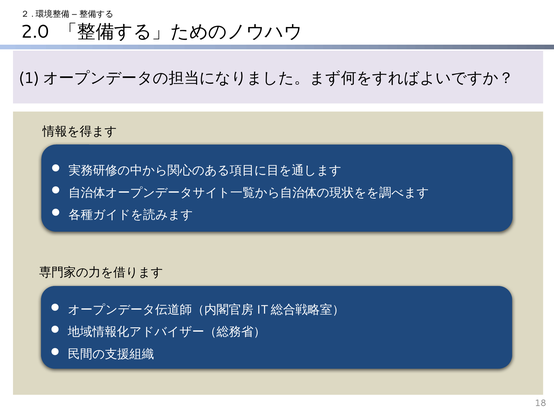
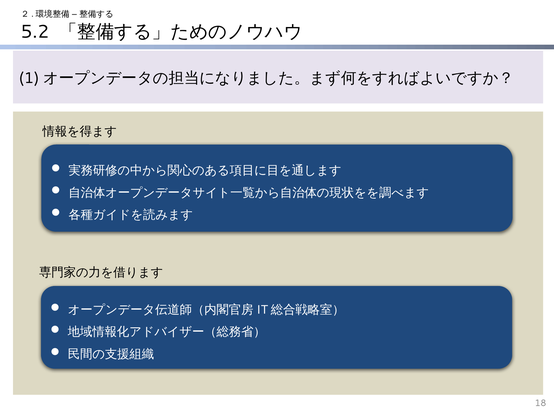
2.0: 2.0 -> 5.2
